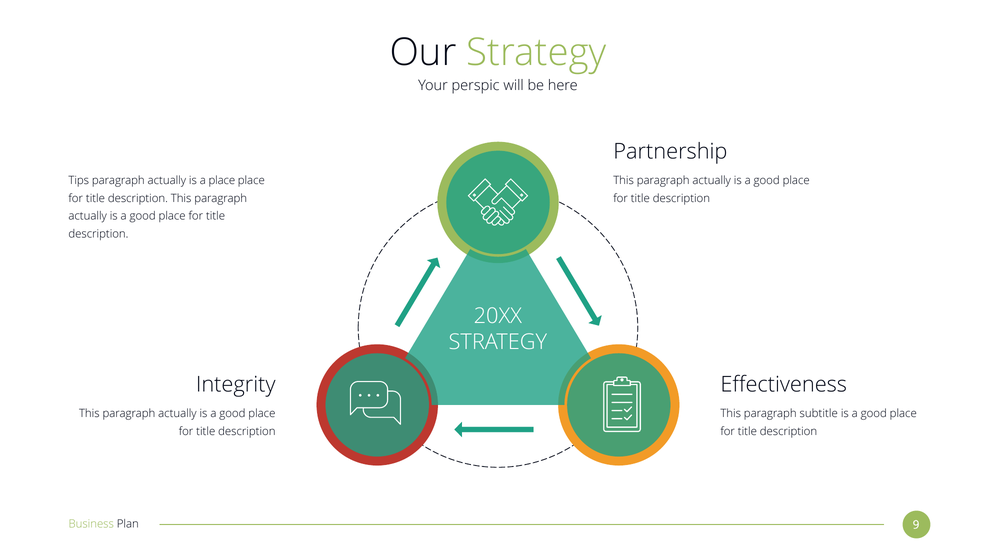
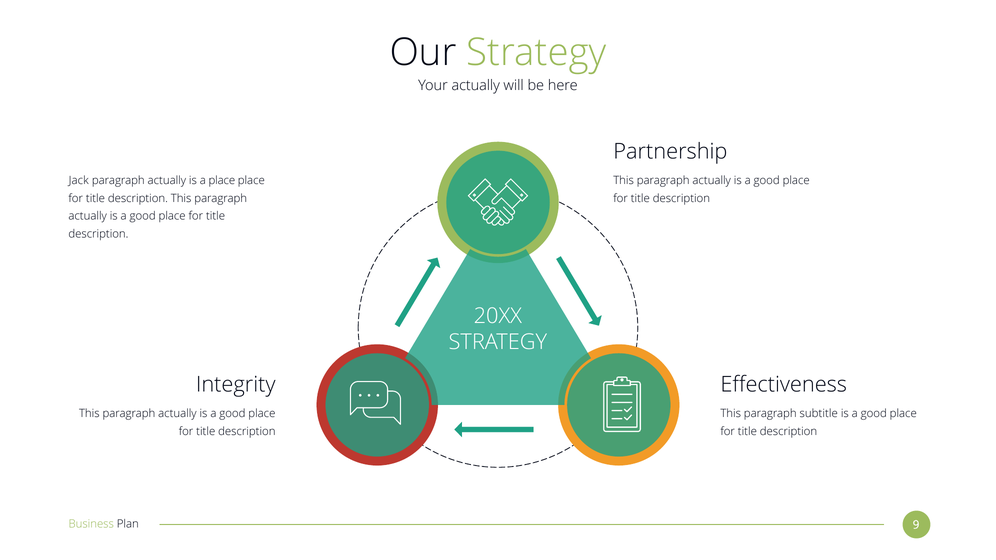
Your perspic: perspic -> actually
Tips: Tips -> Jack
